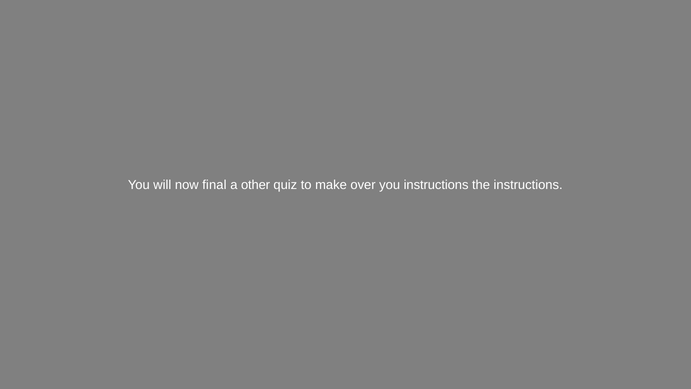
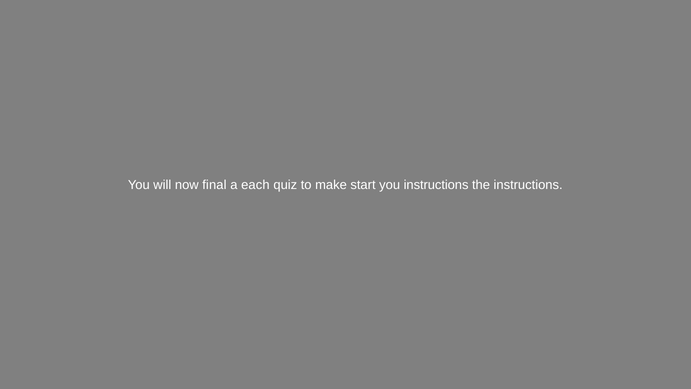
other: other -> each
over: over -> start
